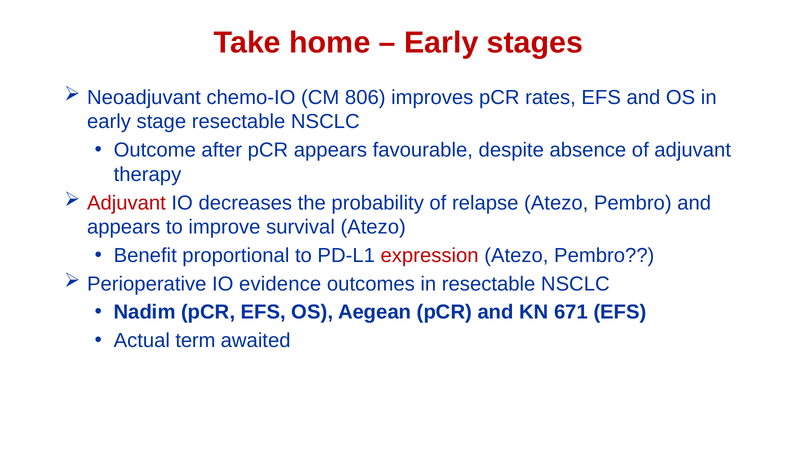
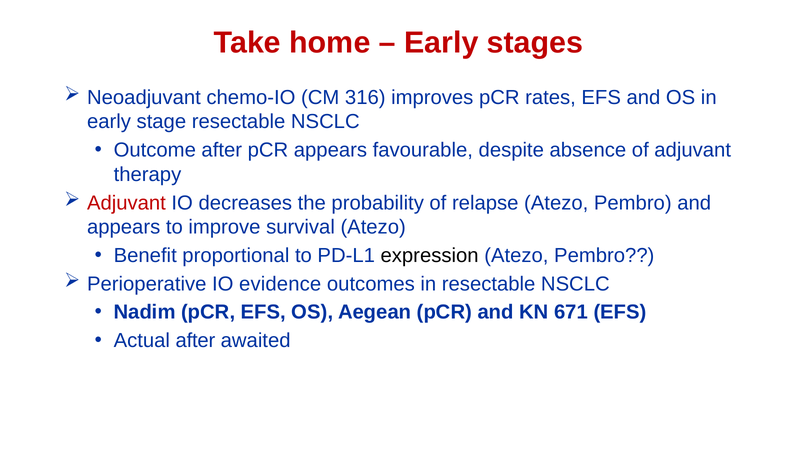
806: 806 -> 316
expression colour: red -> black
Actual term: term -> after
